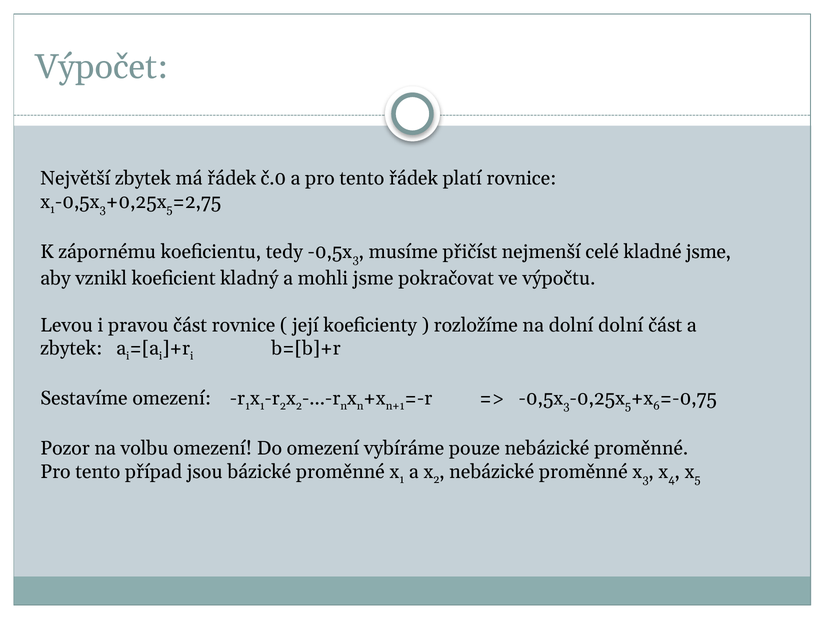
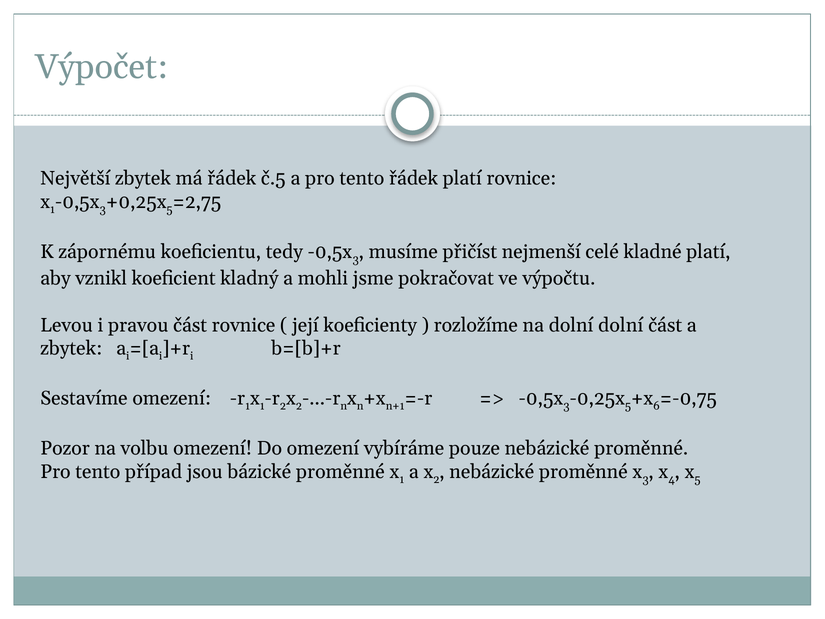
č.0: č.0 -> č.5
kladné jsme: jsme -> platí
